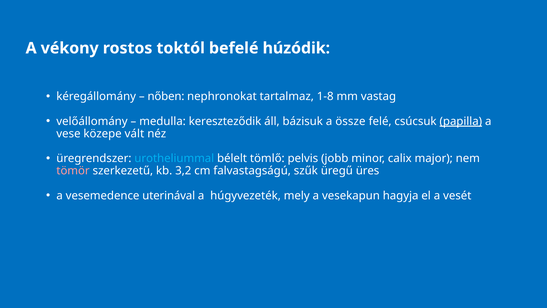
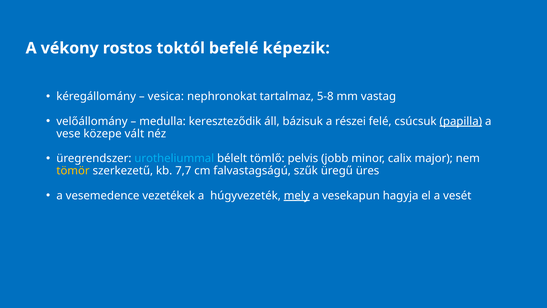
húzódik: húzódik -> képezik
nőben: nőben -> vesica
1-8: 1-8 -> 5-8
össze: össze -> részei
tömör colour: pink -> yellow
3,2: 3,2 -> 7,7
uterinával: uterinával -> vezetékek
mely underline: none -> present
